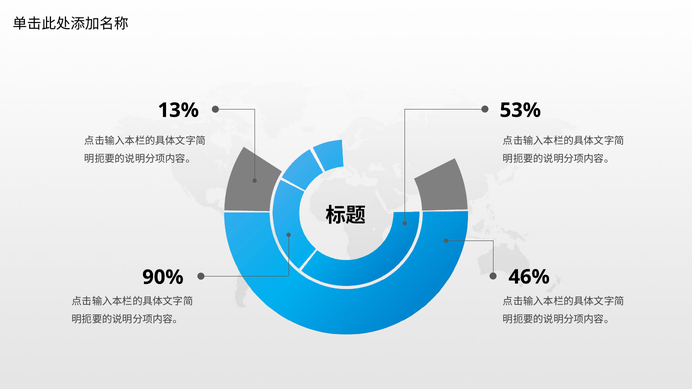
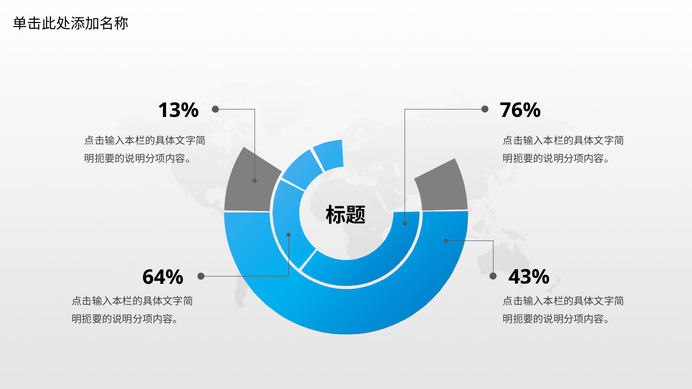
53%: 53% -> 76%
46%: 46% -> 43%
90%: 90% -> 64%
